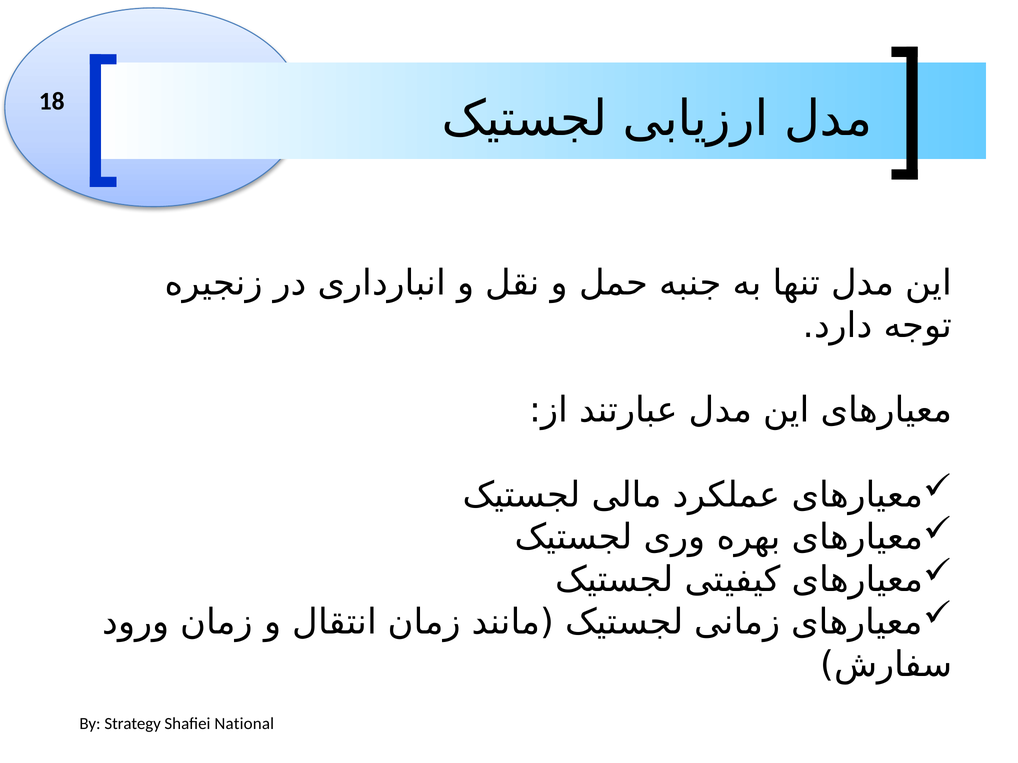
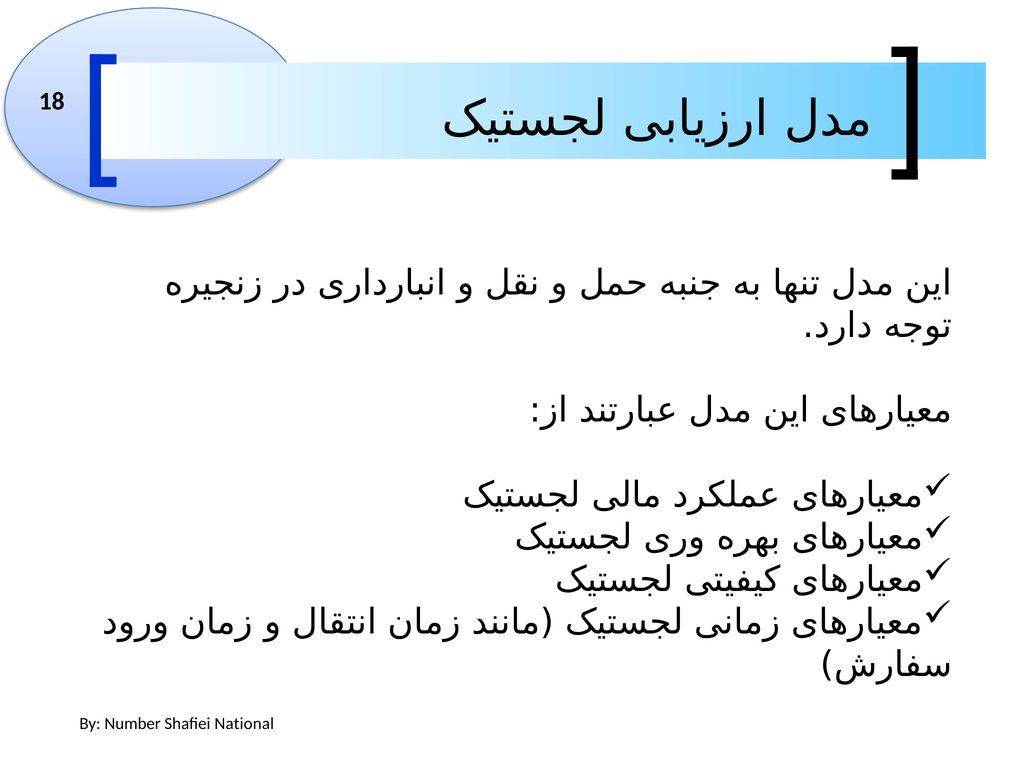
Strategy: Strategy -> Number
